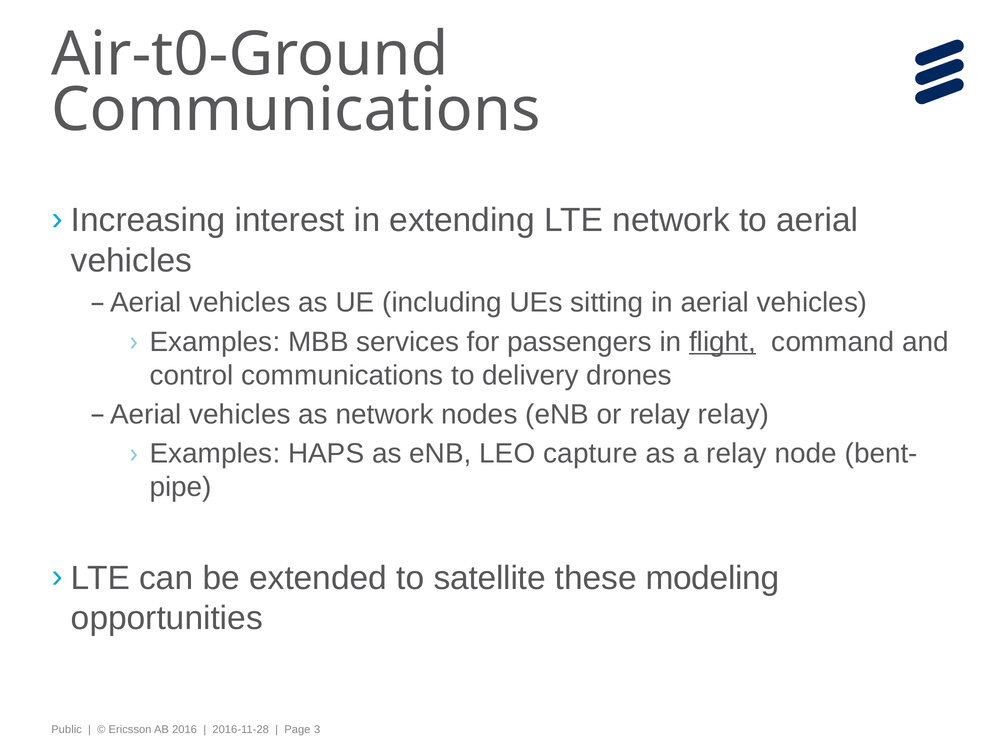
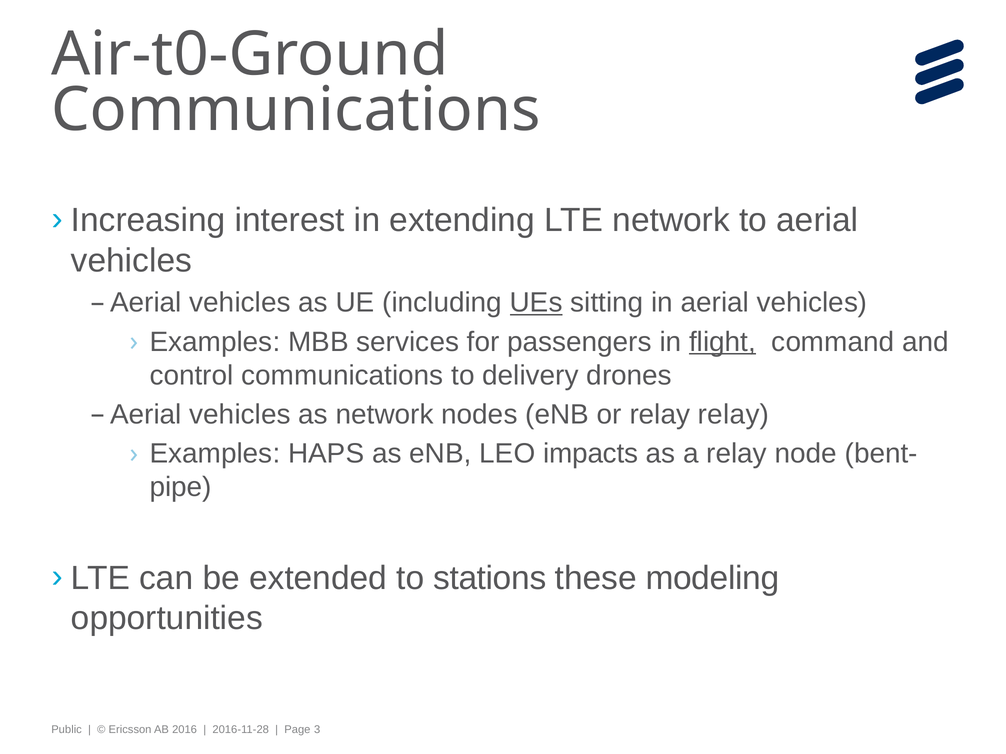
UEs underline: none -> present
capture: capture -> impacts
satellite: satellite -> stations
